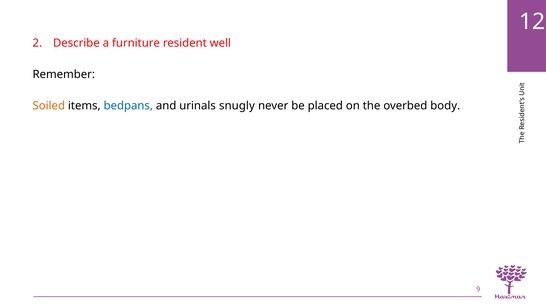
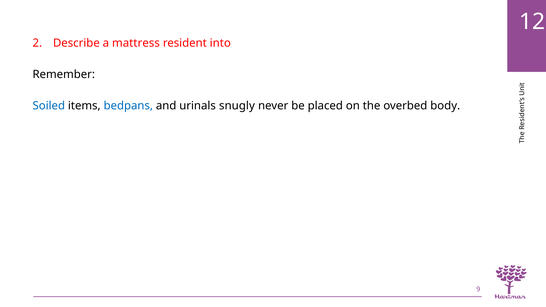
furniture: furniture -> mattress
well: well -> into
Soiled colour: orange -> blue
